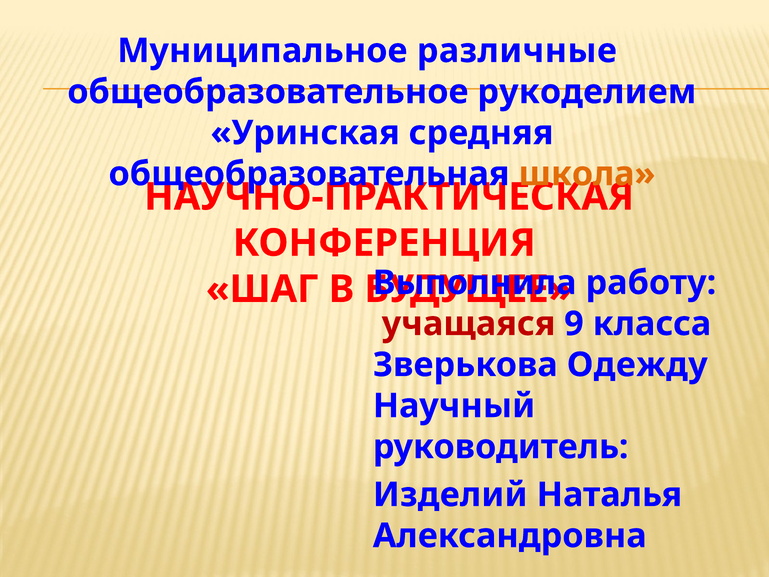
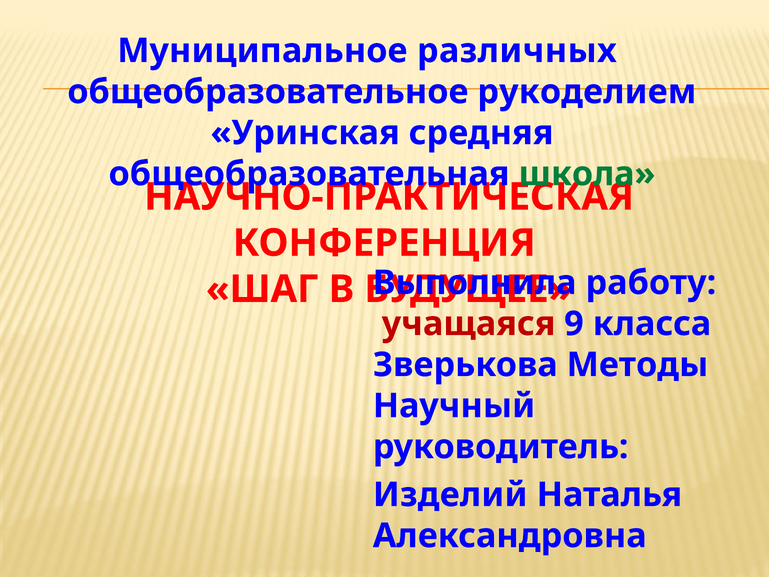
различные: различные -> различных
школа colour: orange -> green
Одежду: Одежду -> Методы
